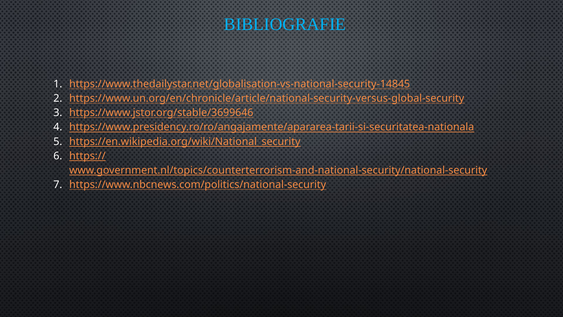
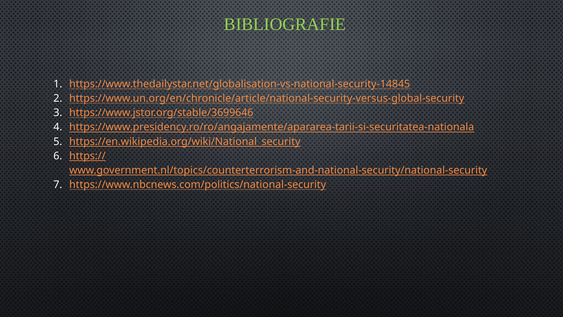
BIBLIOGRAFIE colour: light blue -> light green
